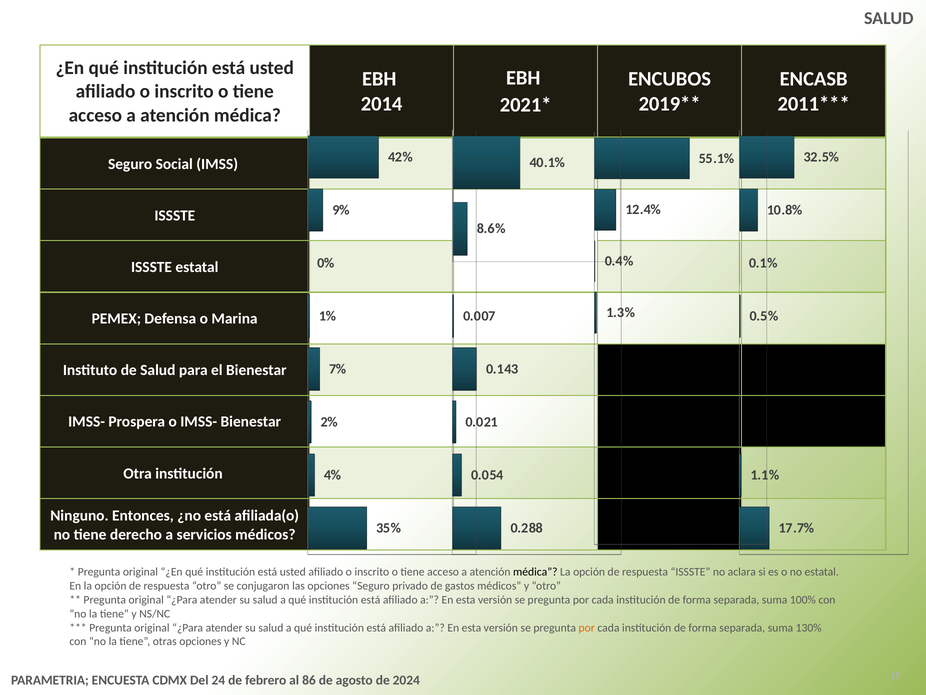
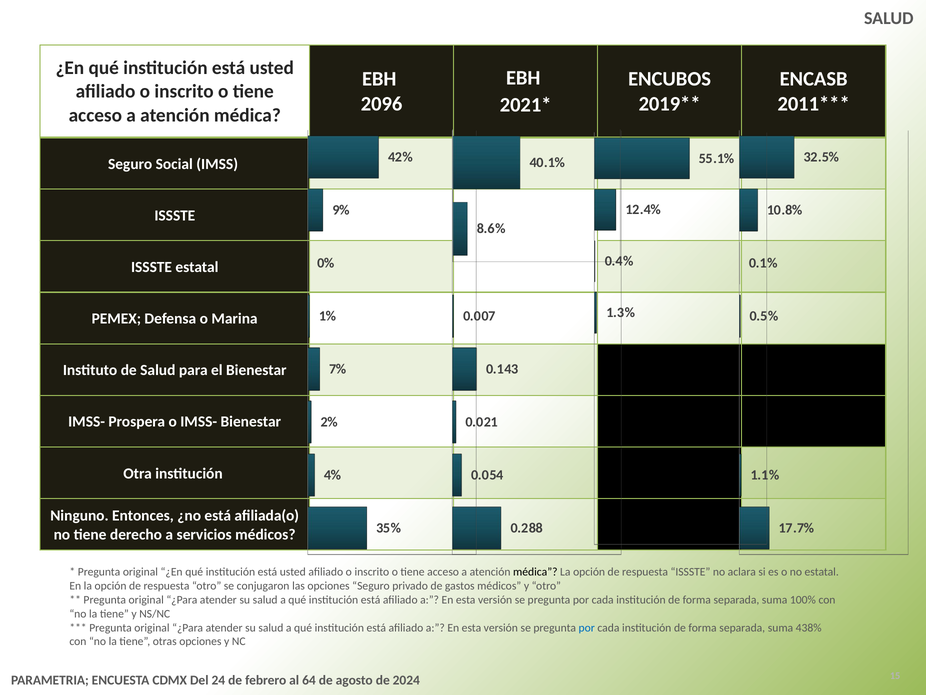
2014: 2014 -> 2096
por at (587, 627) colour: orange -> blue
130%: 130% -> 438%
86: 86 -> 64
